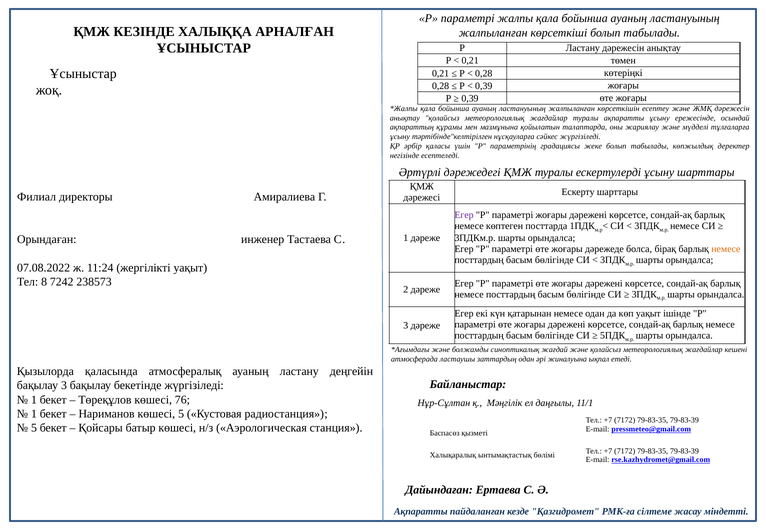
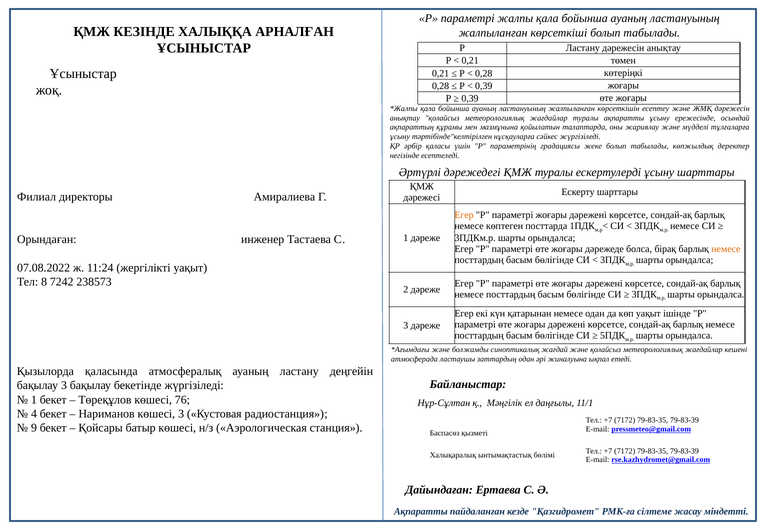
Егер at (464, 215) colour: purple -> orange
1 at (34, 414): 1 -> 4
көшесі 5: 5 -> 3
5 at (34, 428): 5 -> 9
